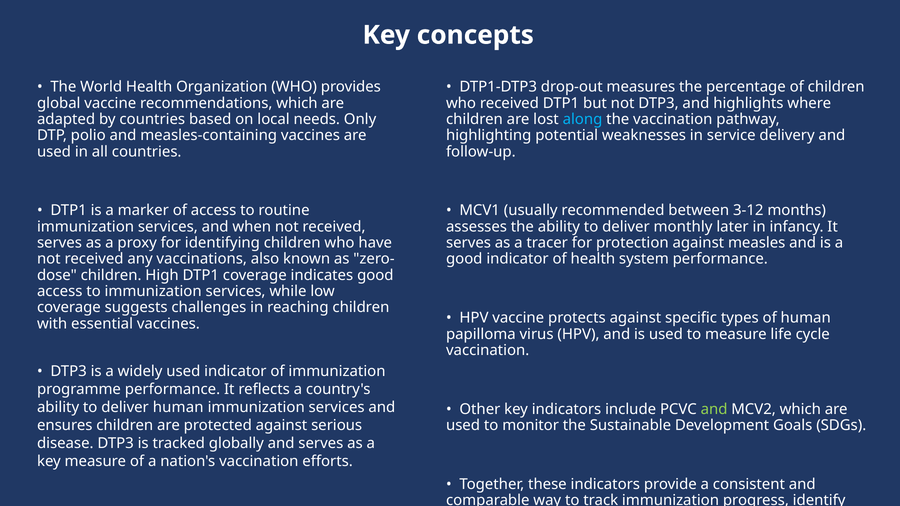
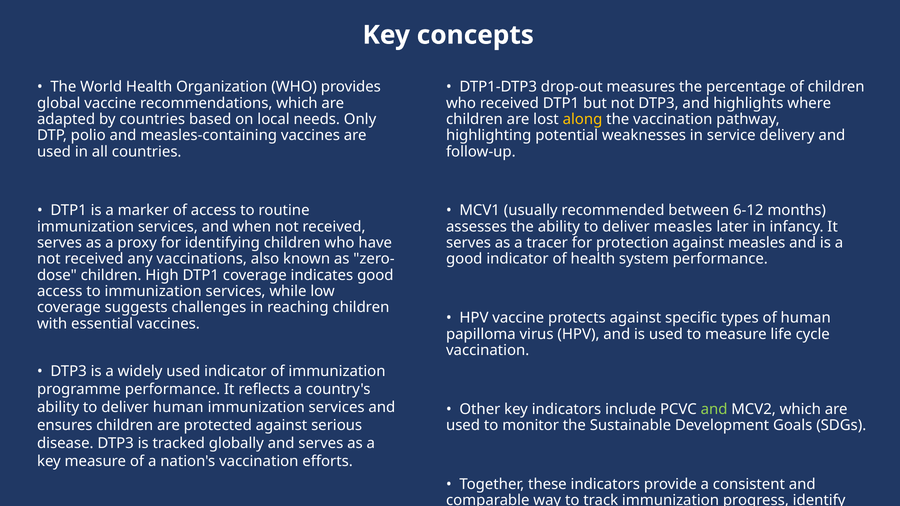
along colour: light blue -> yellow
3-12: 3-12 -> 6-12
deliver monthly: monthly -> measles
